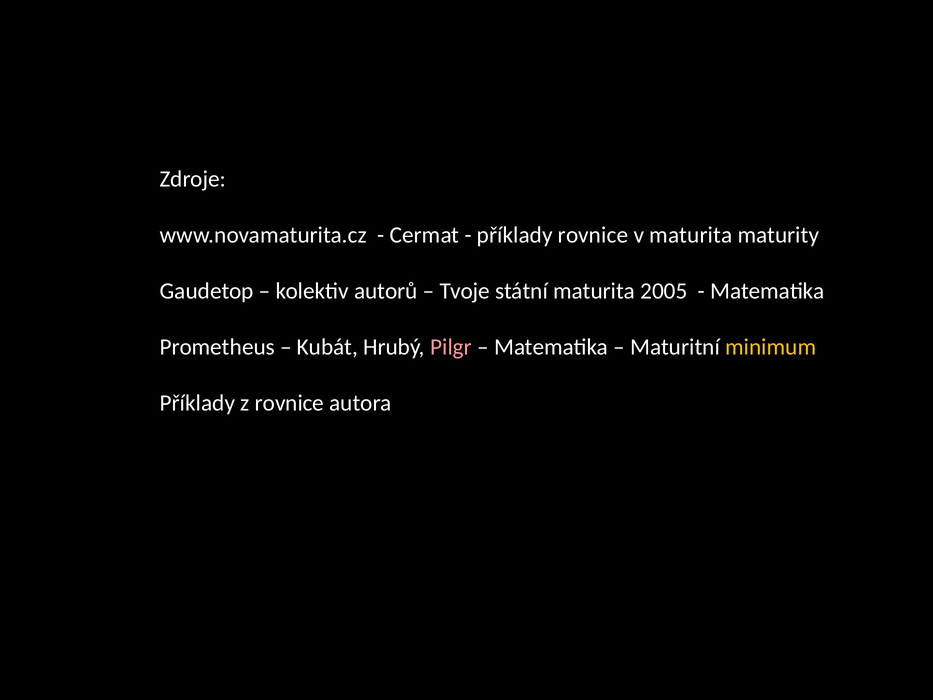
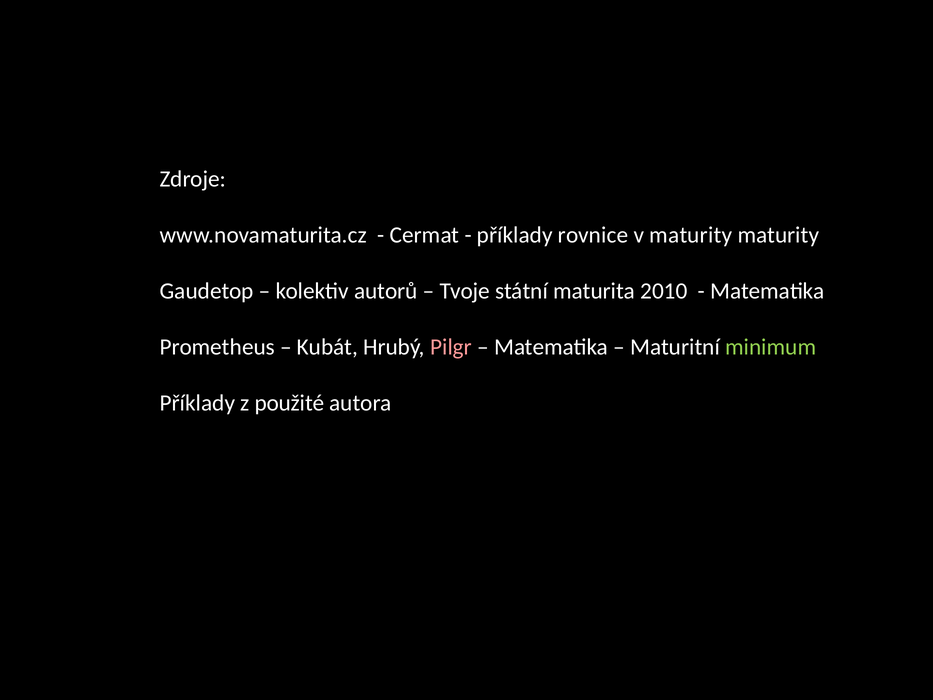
v maturita: maturita -> maturity
2005: 2005 -> 2010
minimum colour: yellow -> light green
z rovnice: rovnice -> použité
